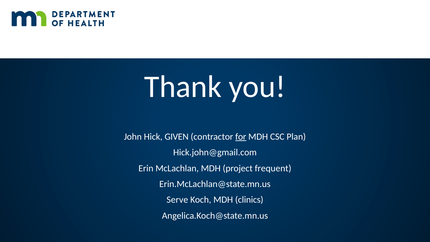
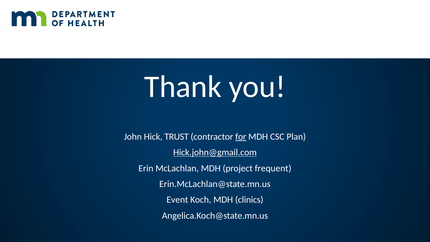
GIVEN: GIVEN -> TRUST
Hick.john@gmail.com underline: none -> present
Serve: Serve -> Event
